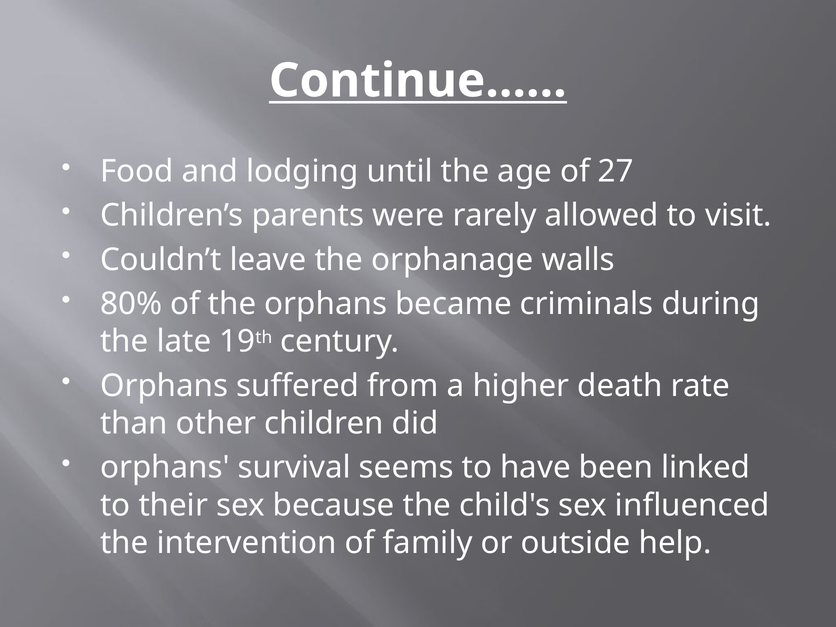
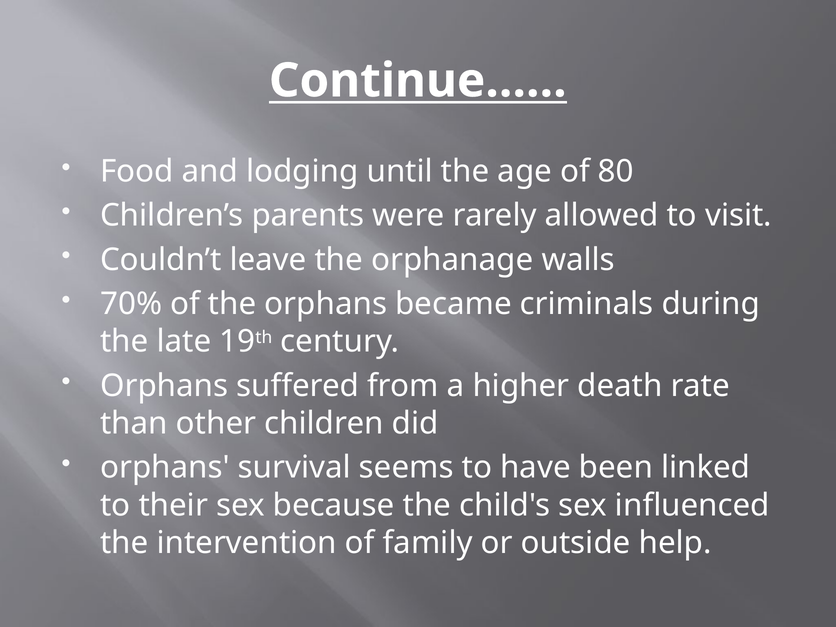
27: 27 -> 80
80%: 80% -> 70%
